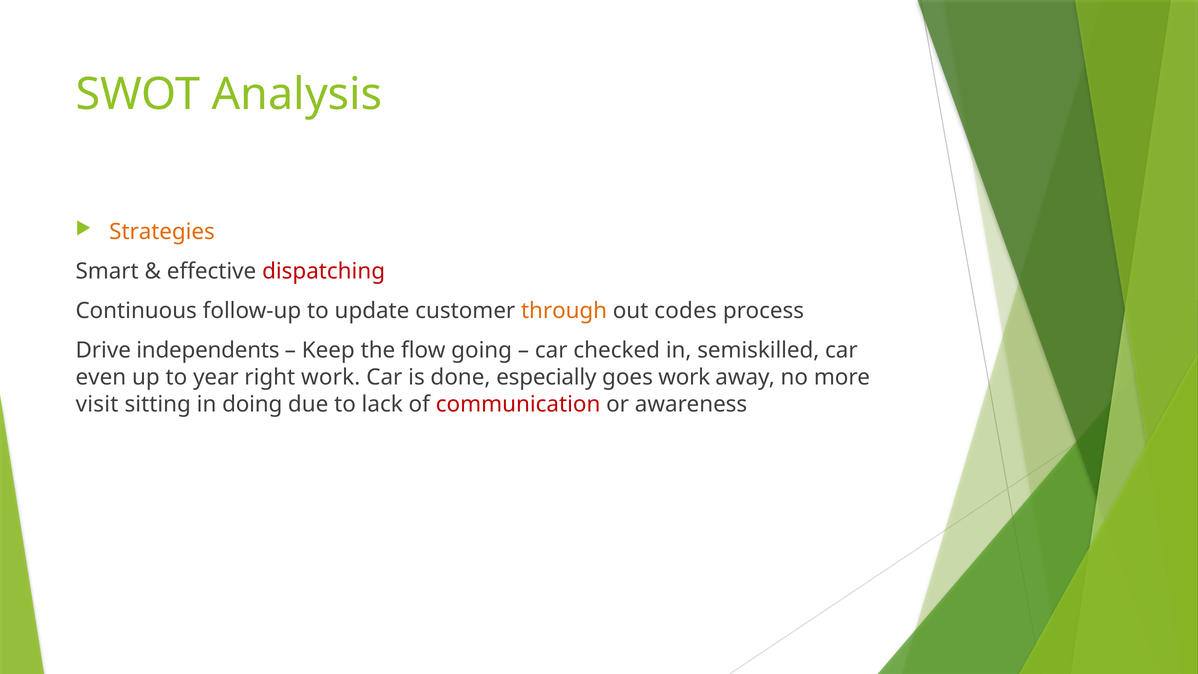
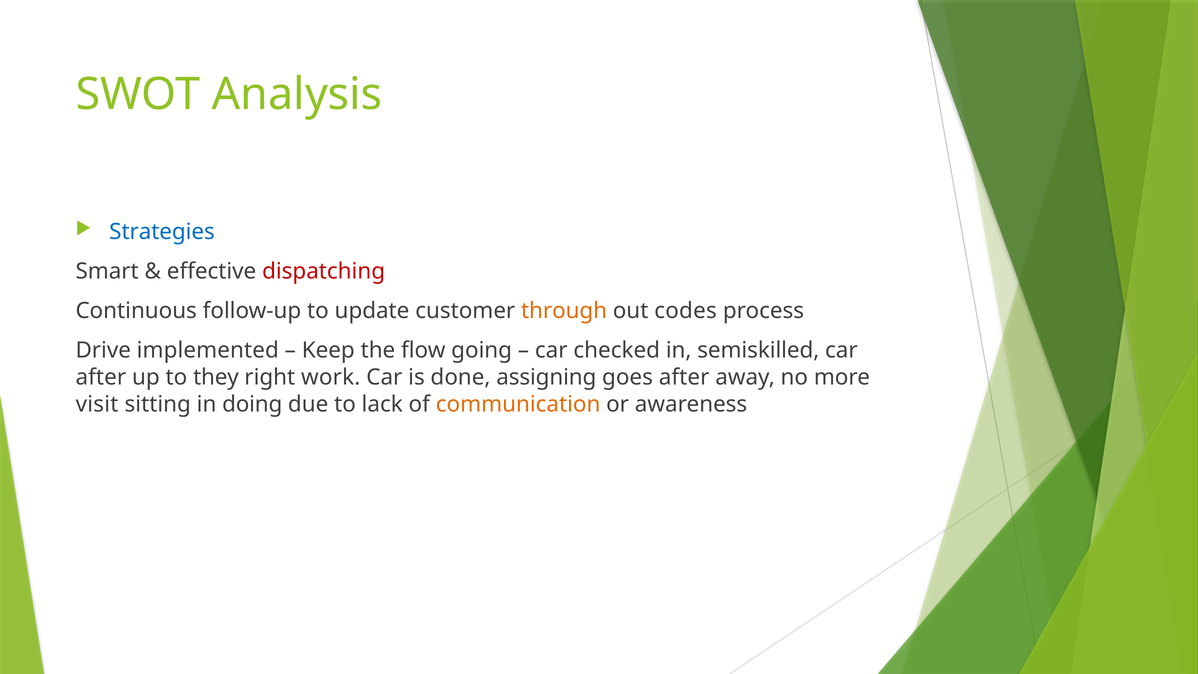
Strategies colour: orange -> blue
independents: independents -> implemented
even at (101, 377): even -> after
year: year -> they
especially: especially -> assigning
goes work: work -> after
communication colour: red -> orange
